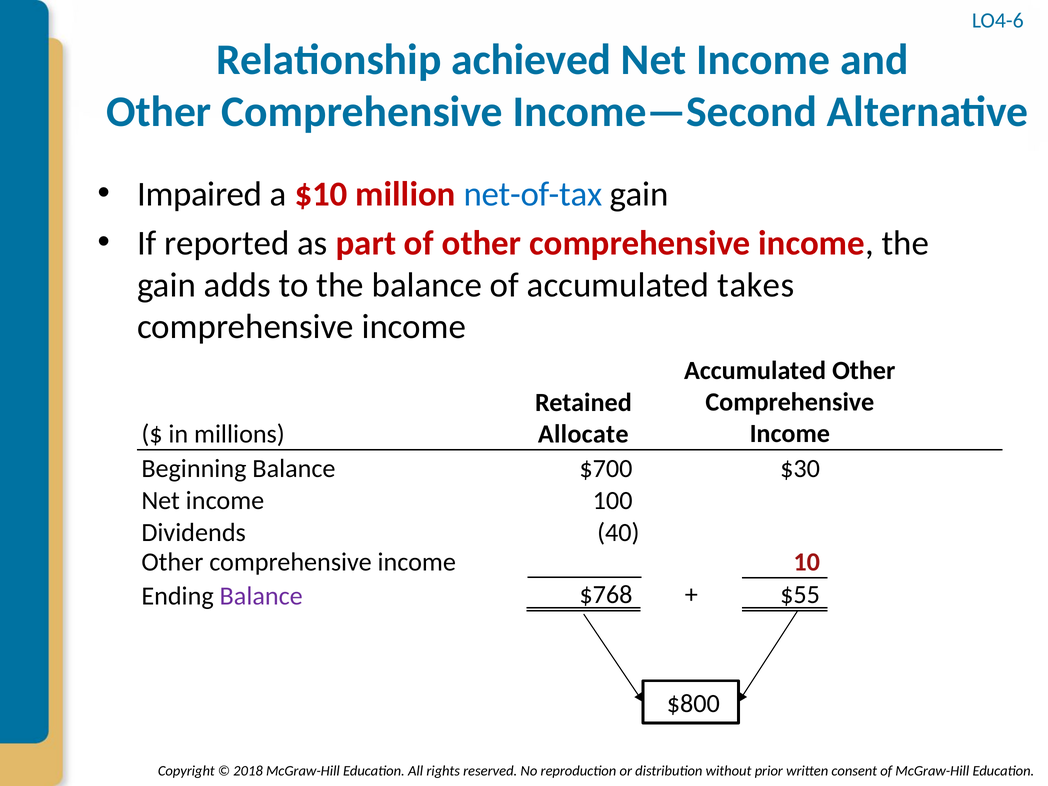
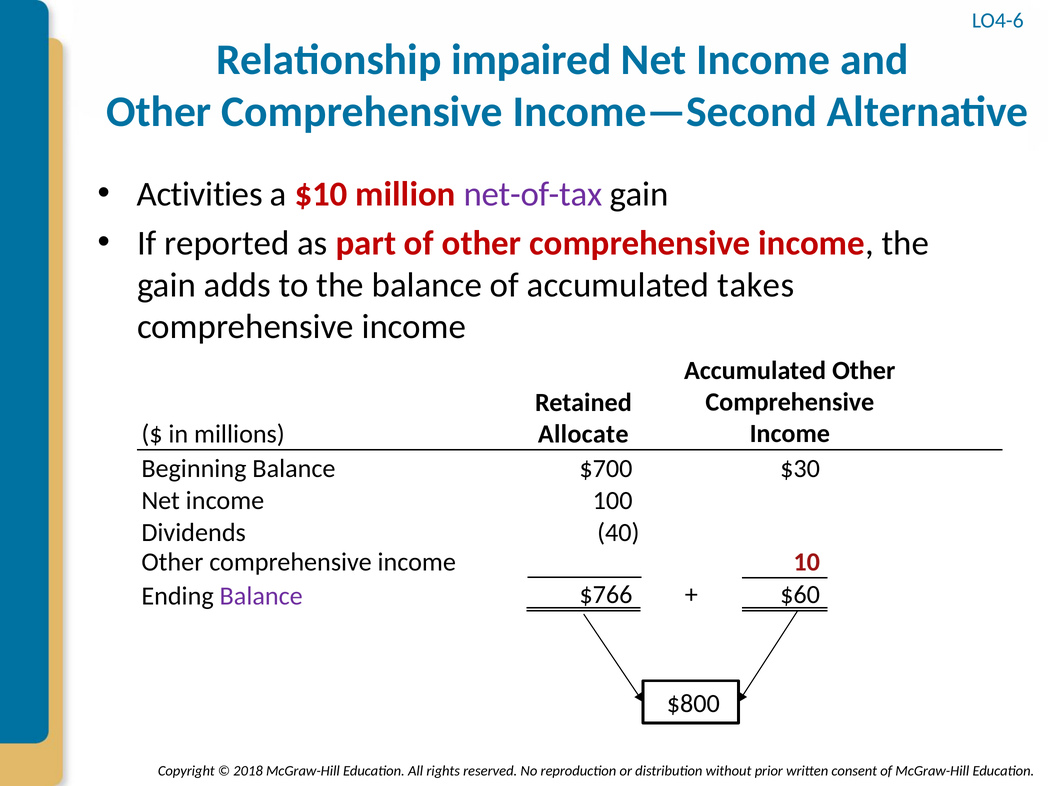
achieved: achieved -> impaired
Impaired: Impaired -> Activities
net-of-tax colour: blue -> purple
$768: $768 -> $766
$55: $55 -> $60
